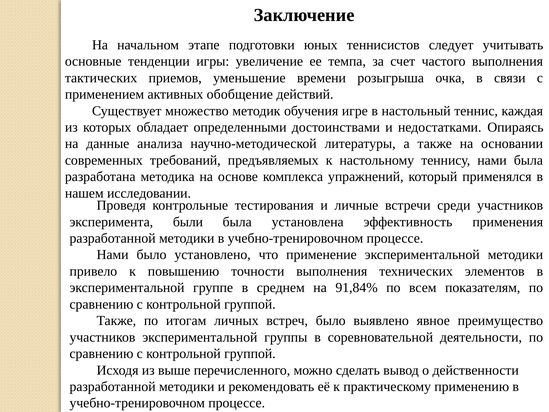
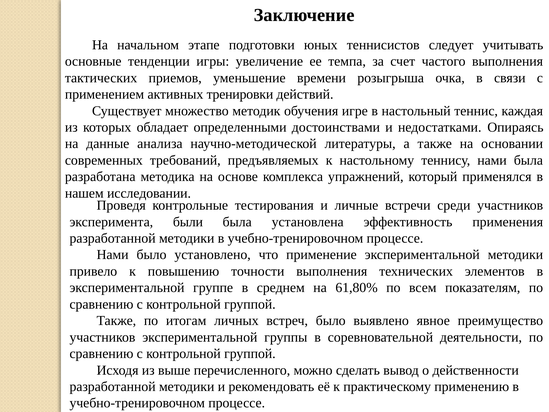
обобщение: обобщение -> тренировки
91,84%: 91,84% -> 61,80%
